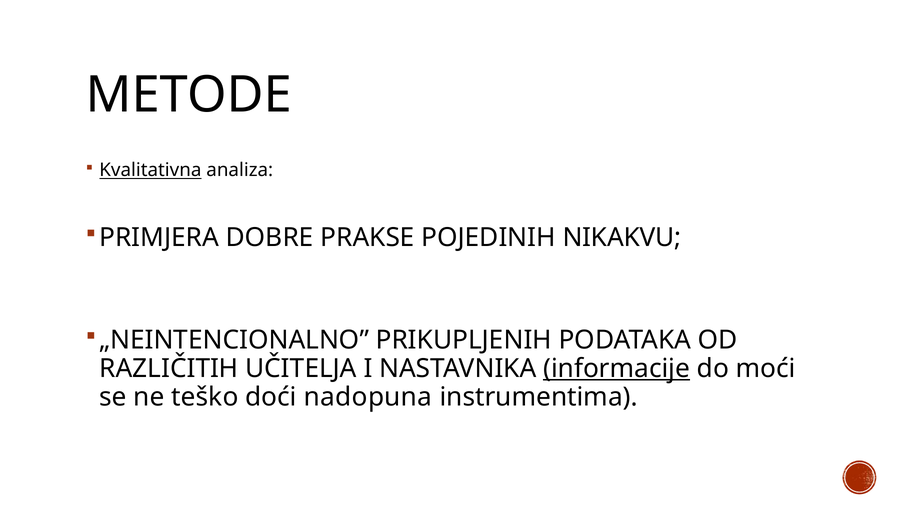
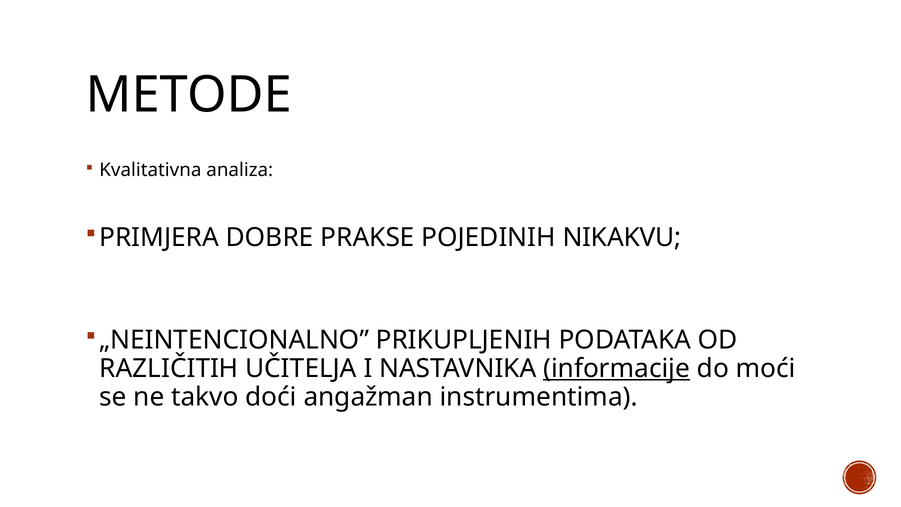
Kvalitativna underline: present -> none
teško: teško -> takvo
nadopuna: nadopuna -> angažman
